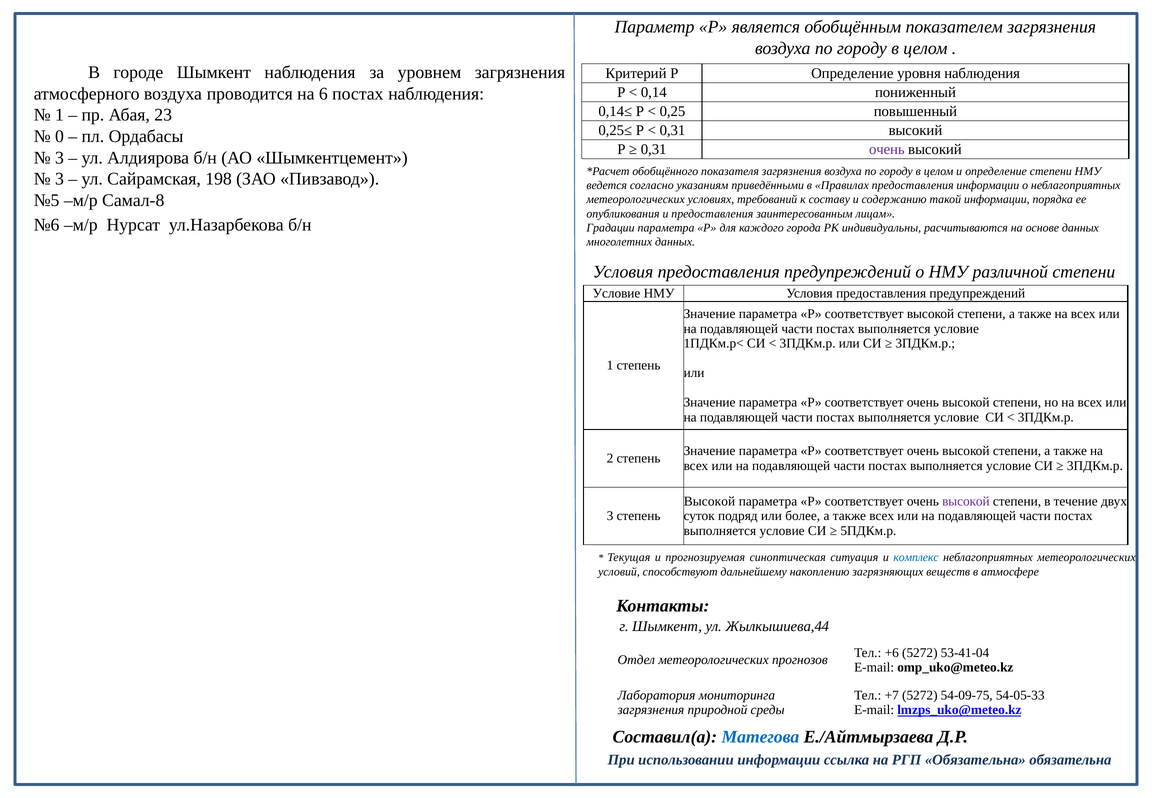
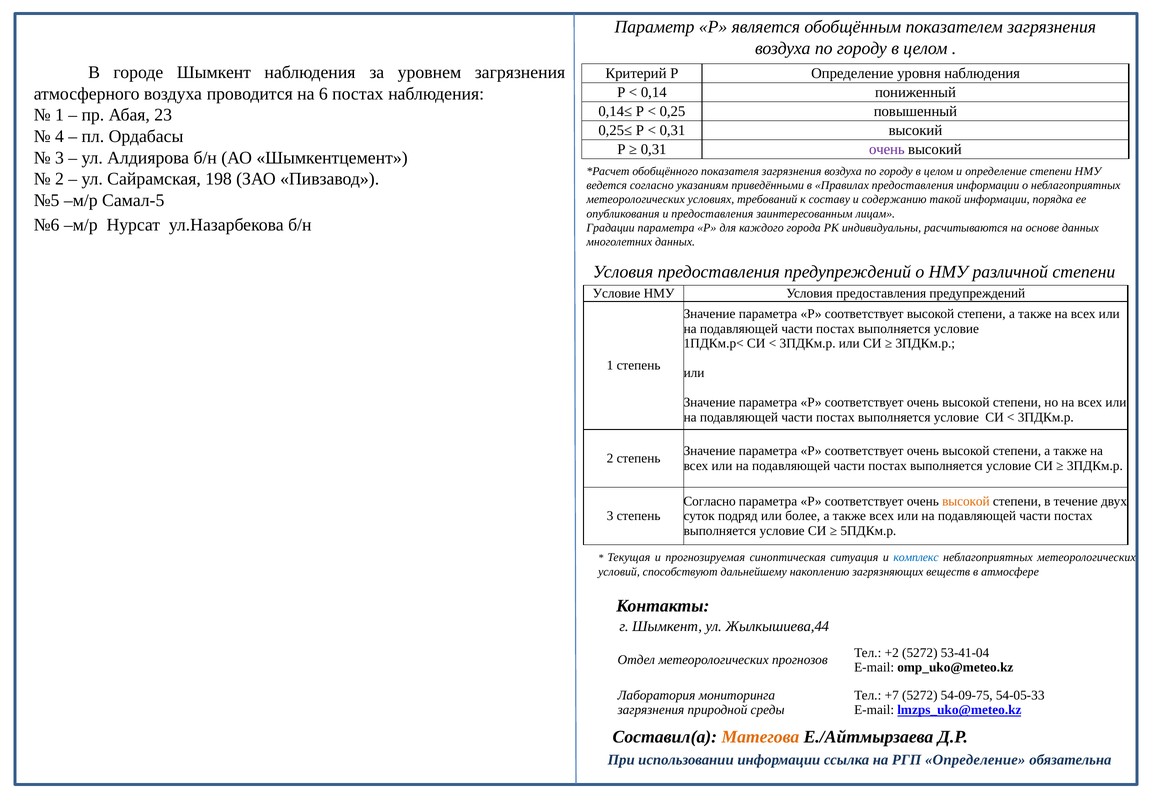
0: 0 -> 4
3 at (59, 179): 3 -> 2
Самал-8: Самал-8 -> Самал-5
Высокой at (709, 501): Высокой -> Согласно
высокой at (966, 501) colour: purple -> orange
+6: +6 -> +2
Матегова colour: blue -> orange
РГП Обязательна: Обязательна -> Определение
